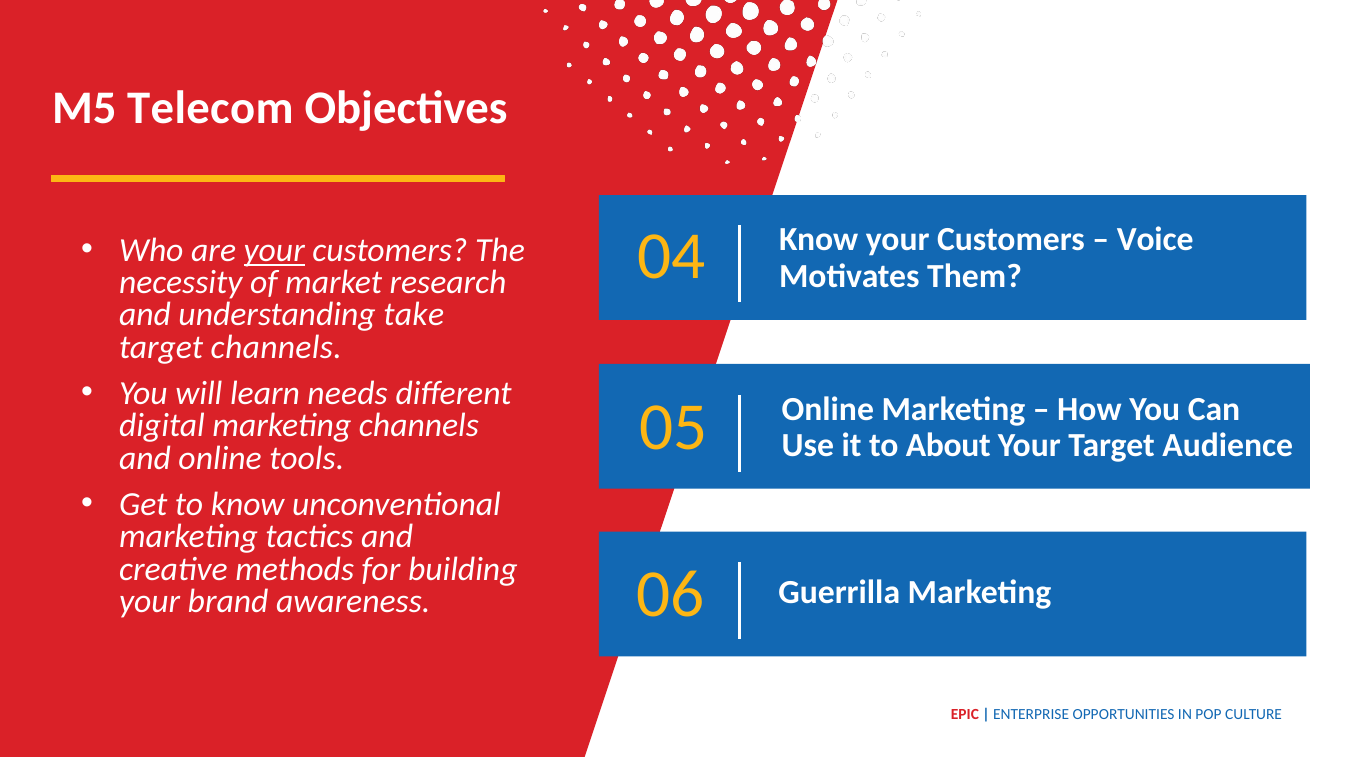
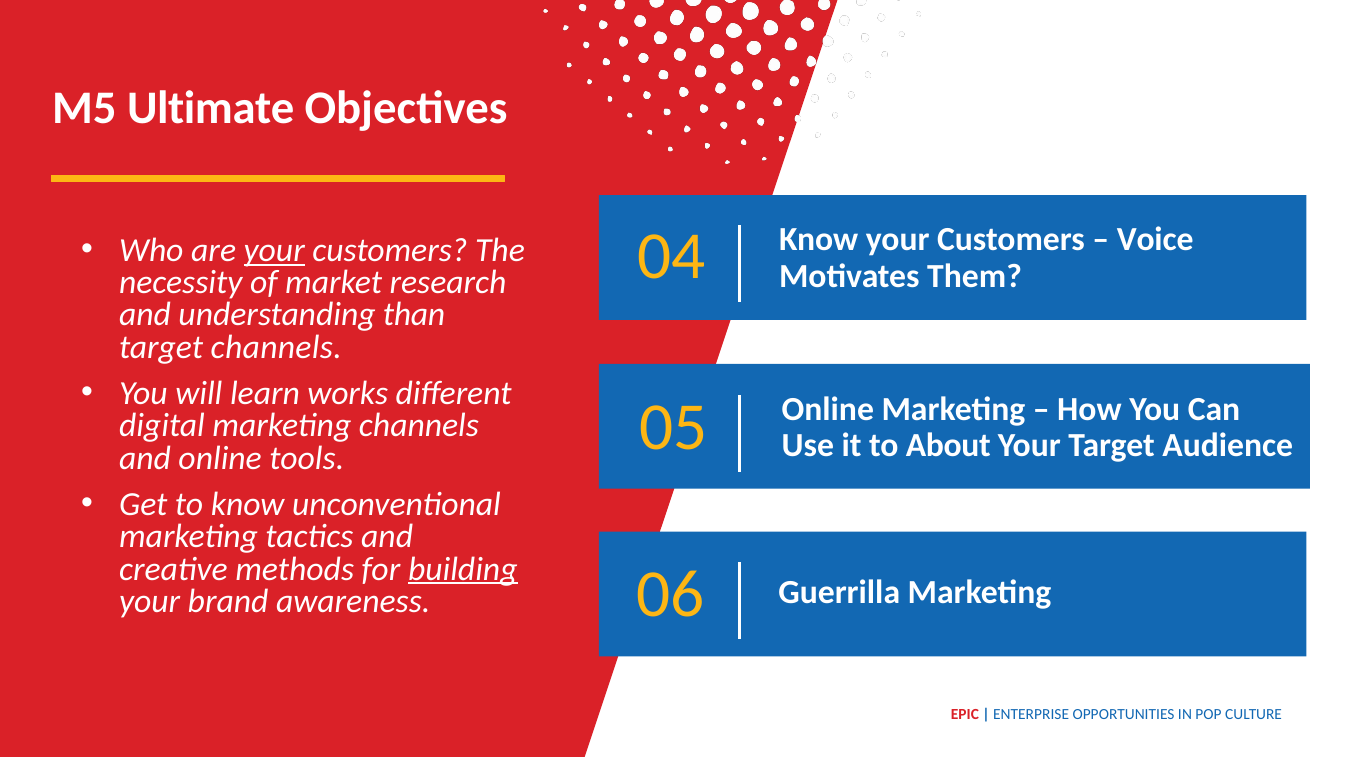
Telecom: Telecom -> Ultimate
take: take -> than
needs: needs -> works
building underline: none -> present
